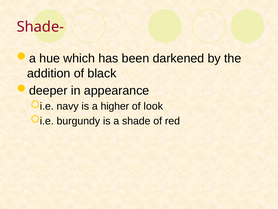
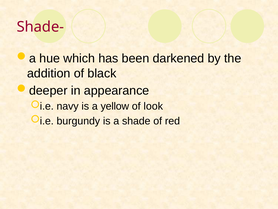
higher: higher -> yellow
